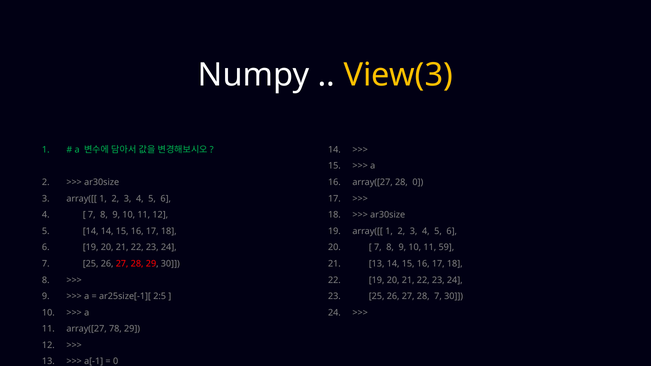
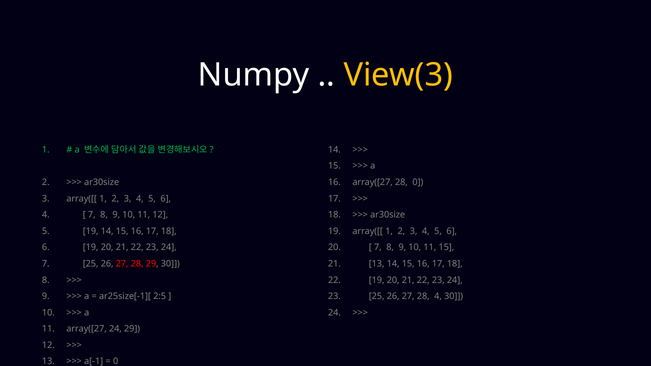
5 14: 14 -> 19
11 59: 59 -> 15
28 7: 7 -> 4
array([27 78: 78 -> 24
